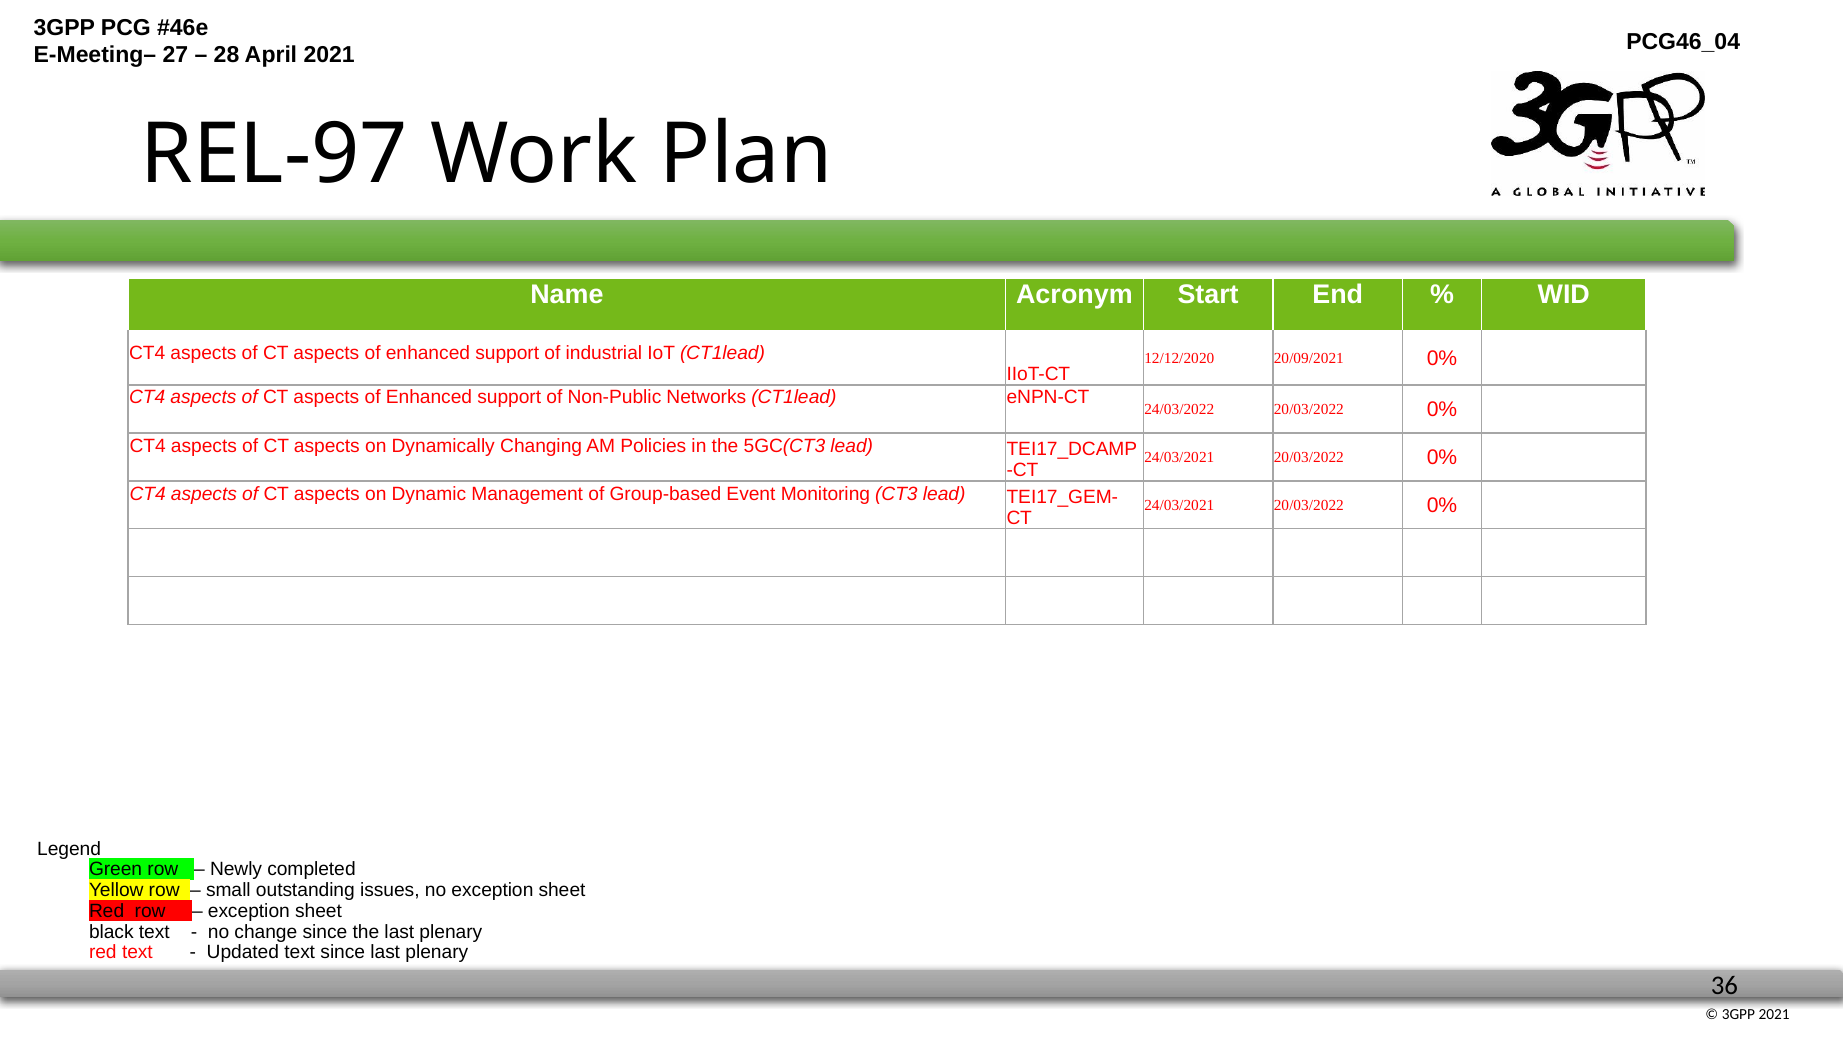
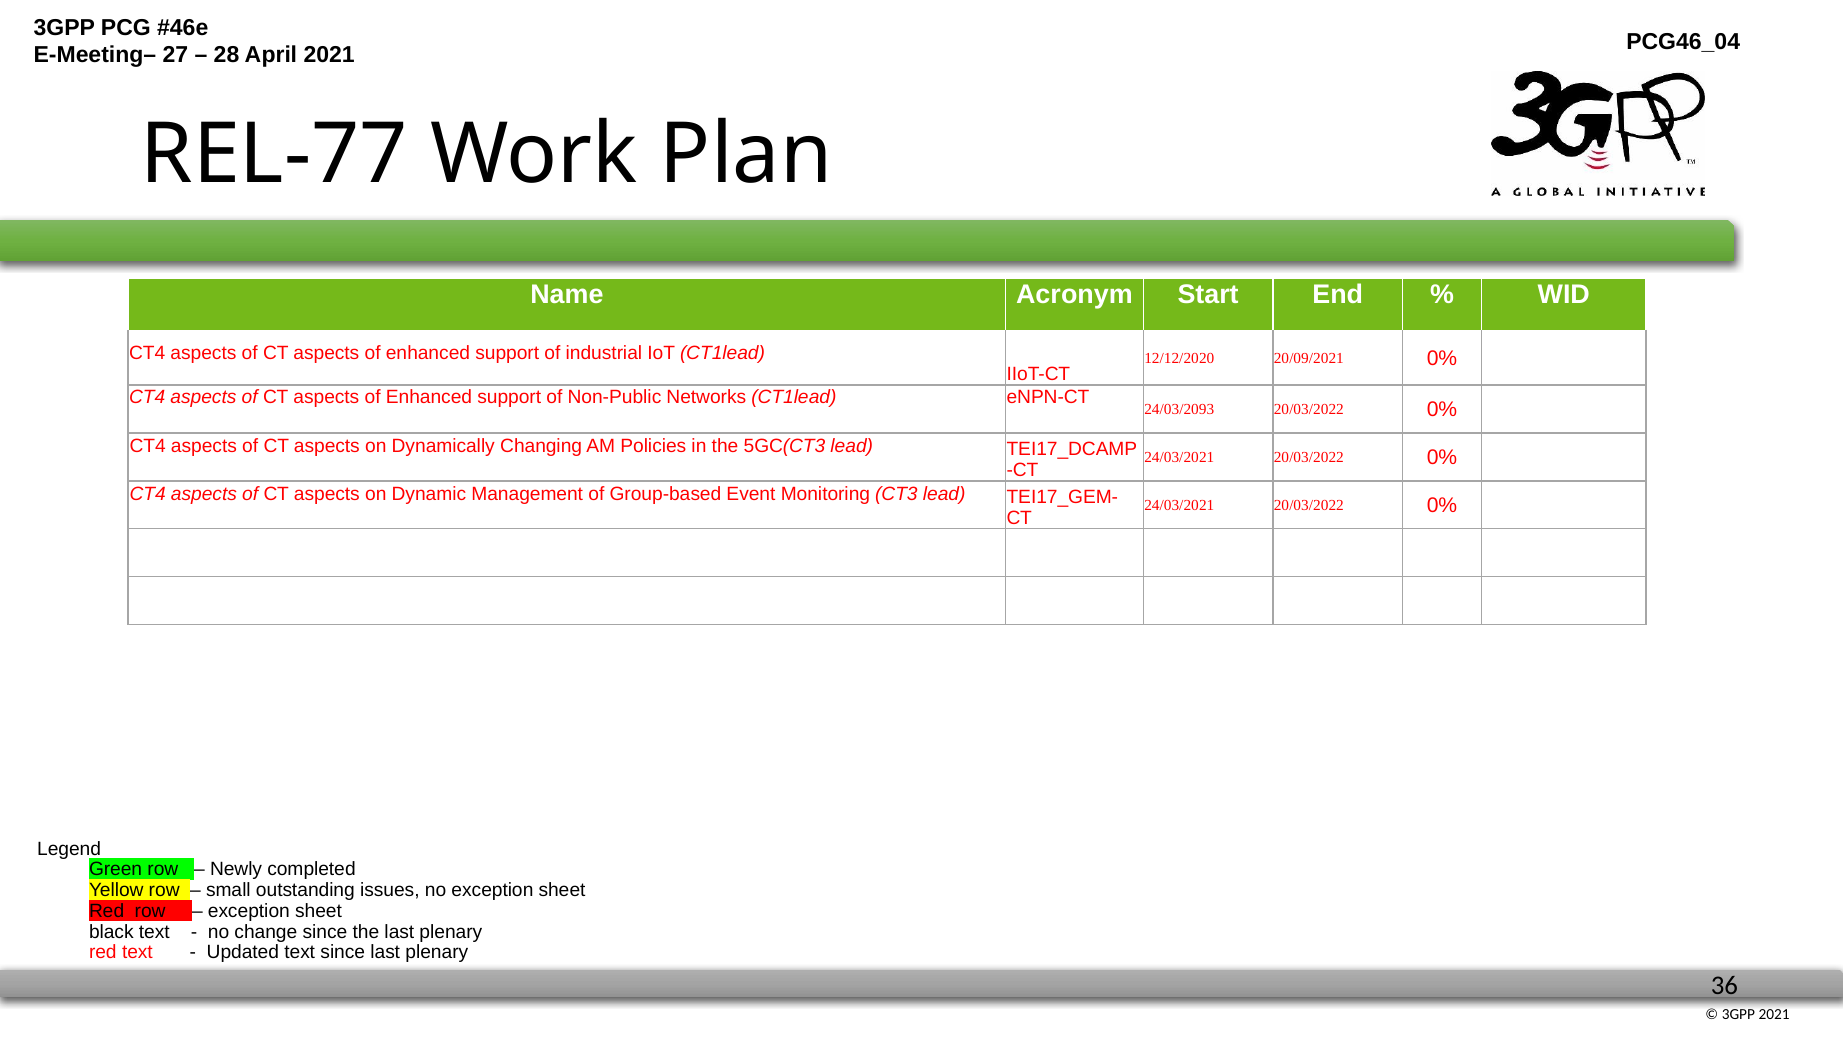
REL-97: REL-97 -> REL-77
24/03/2022: 24/03/2022 -> 24/03/2093
